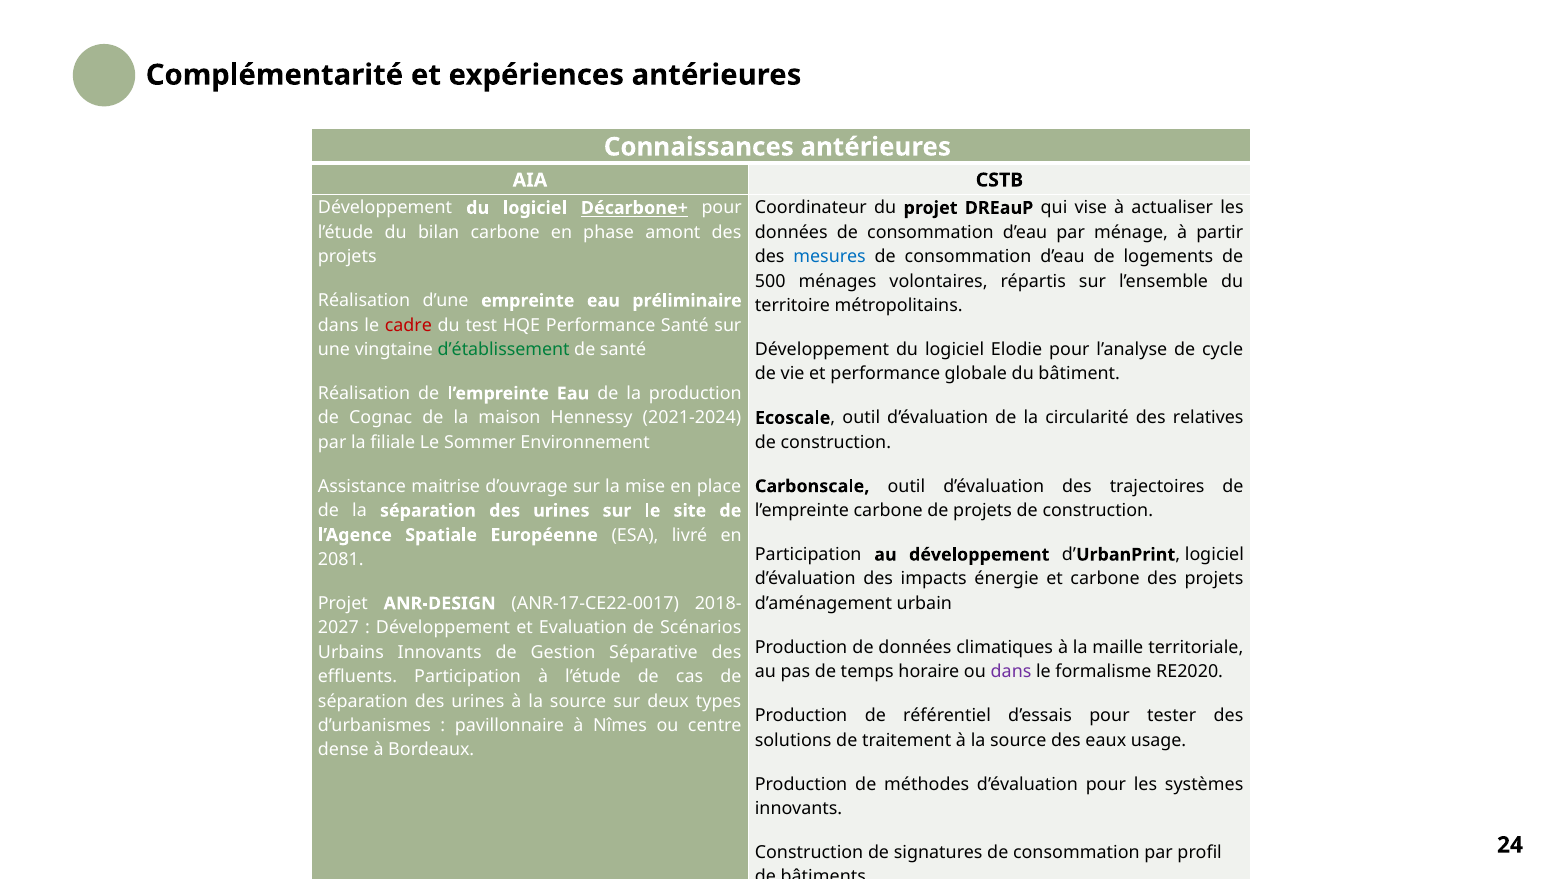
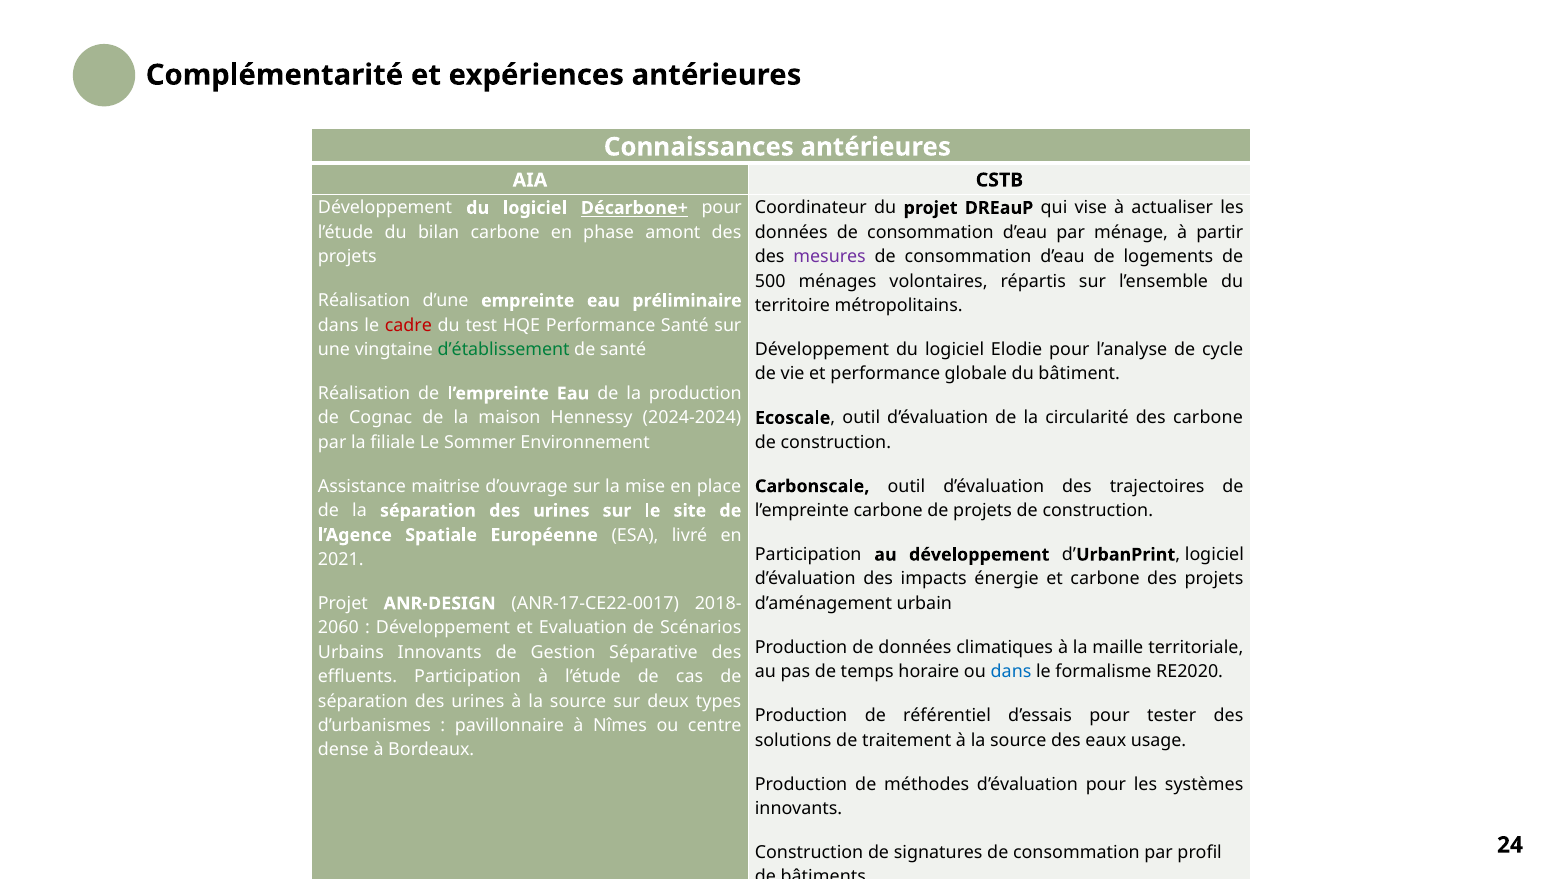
mesures colour: blue -> purple
2021-2024: 2021-2024 -> 2024-2024
des relatives: relatives -> carbone
2081: 2081 -> 2021
2027: 2027 -> 2060
dans at (1011, 672) colour: purple -> blue
